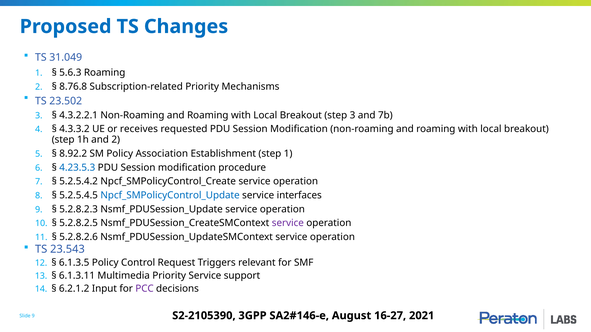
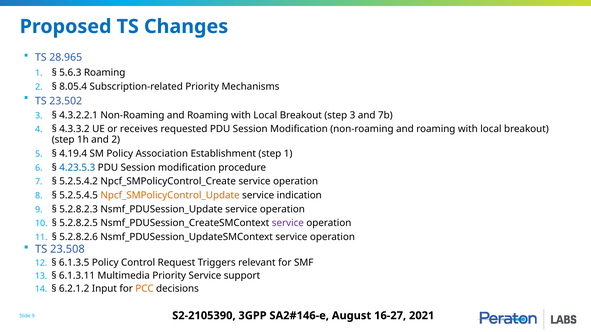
31.049: 31.049 -> 28.965
8.76.8: 8.76.8 -> 8.05.4
8.92.2: 8.92.2 -> 4.19.4
Npcf_SMPolicyControl_Update colour: blue -> orange
interfaces: interfaces -> indication
23.543: 23.543 -> 23.508
PCC colour: purple -> orange
